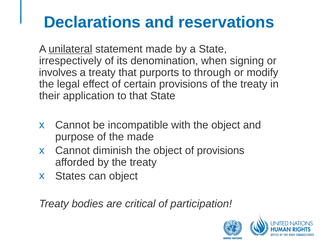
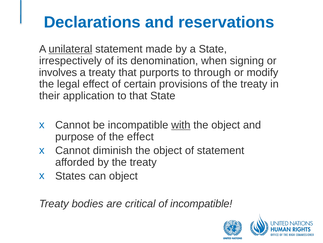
with underline: none -> present
the made: made -> effect
of provisions: provisions -> statement
of participation: participation -> incompatible
